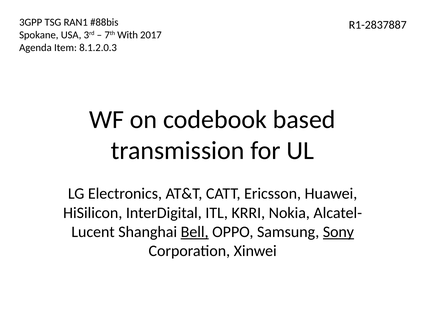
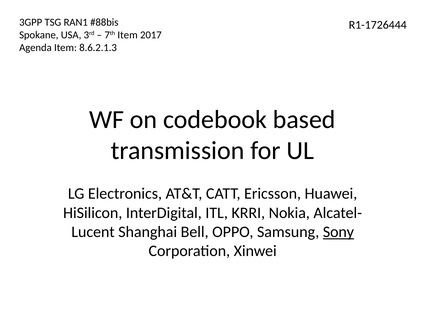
R1-2837887: R1-2837887 -> R1-1726444
7th With: With -> Item
8.1.2.0.3: 8.1.2.0.3 -> 8.6.2.1.3
Bell underline: present -> none
